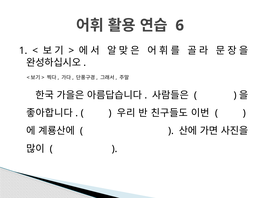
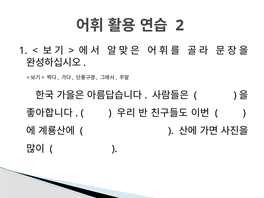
6: 6 -> 2
